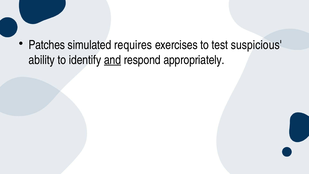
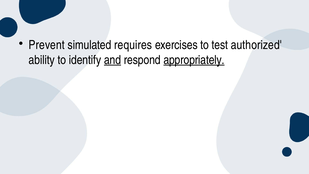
Patches: Patches -> Prevent
suspicious: suspicious -> authorized
appropriately underline: none -> present
